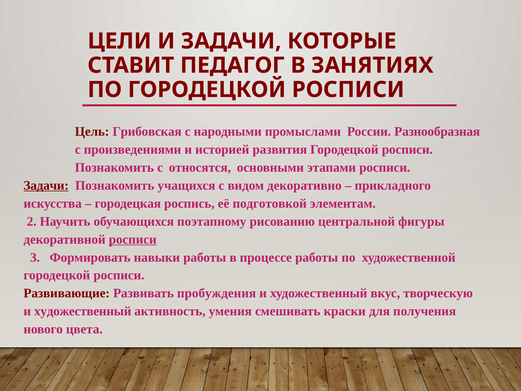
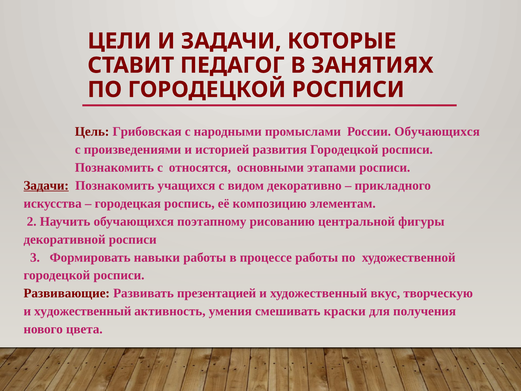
России Разнообразная: Разнообразная -> Обучающихся
подготовкой: подготовкой -> композицию
росписи at (133, 239) underline: present -> none
пробуждения: пробуждения -> презентацией
